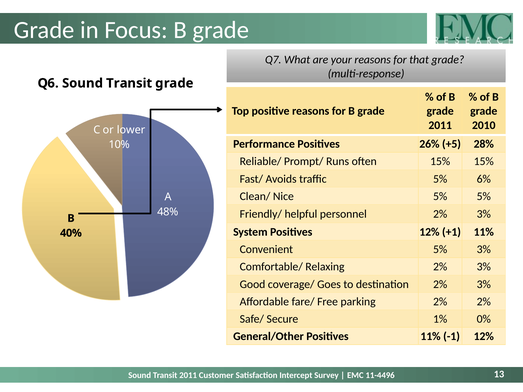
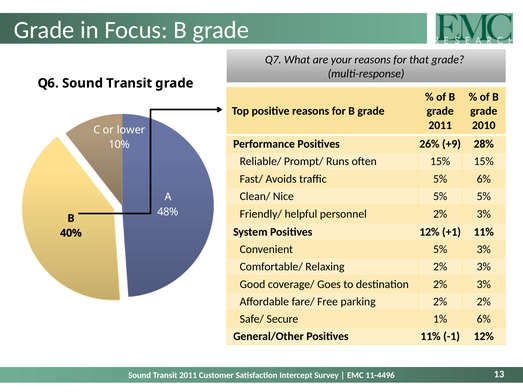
+5: +5 -> +9
1% 0%: 0% -> 6%
